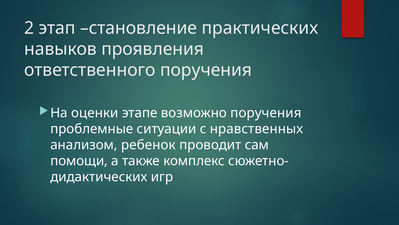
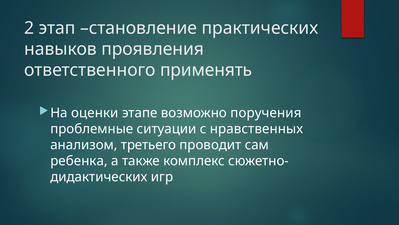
ответственного поручения: поручения -> применять
ребенок: ребенок -> третьего
помощи: помощи -> ребенка
